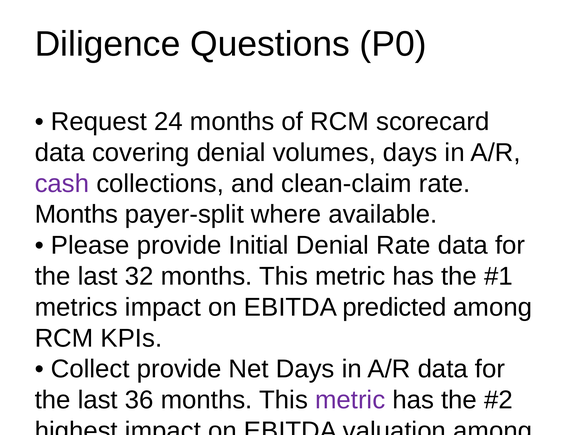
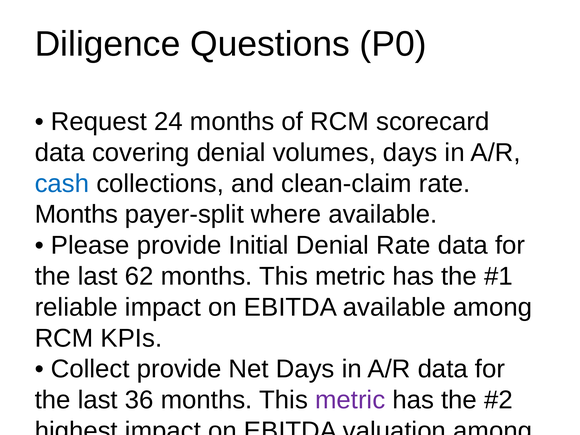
cash at (62, 184) colour: purple -> blue
32: 32 -> 62
metrics: metrics -> reliable
EBITDA predicted: predicted -> available
